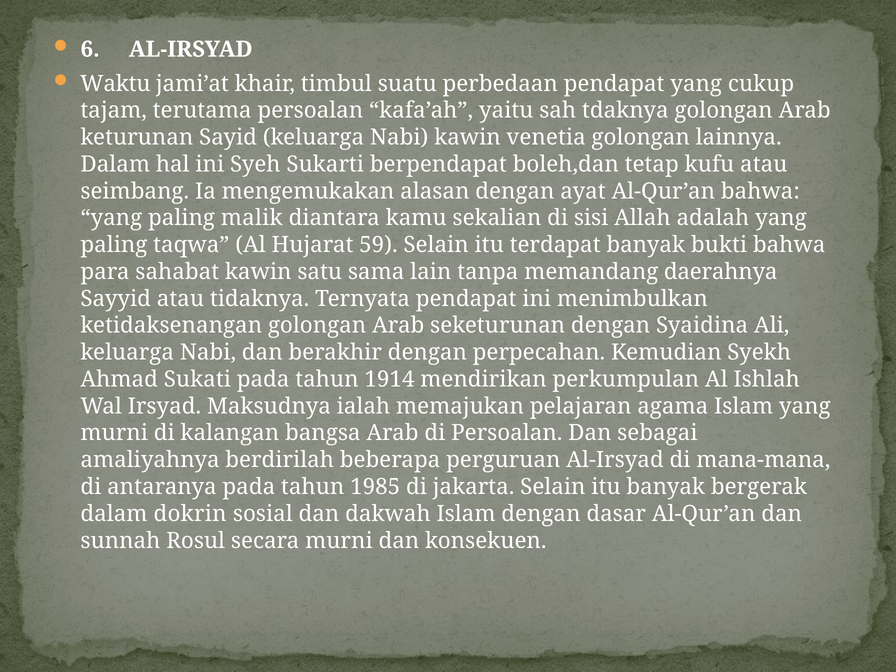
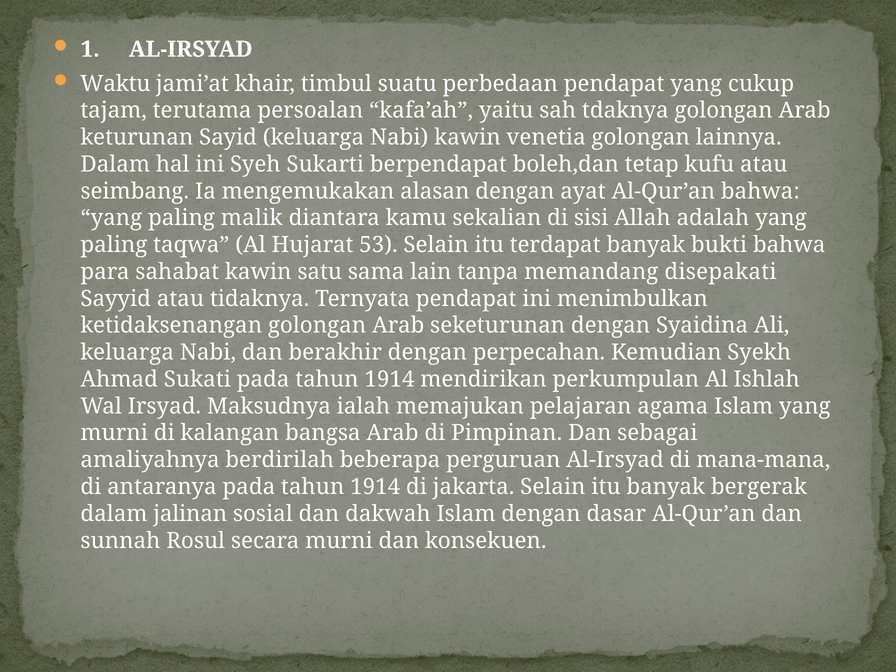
6: 6 -> 1
59: 59 -> 53
daerahnya: daerahnya -> disepakati
di Persoalan: Persoalan -> Pimpinan
antaranya pada tahun 1985: 1985 -> 1914
dokrin: dokrin -> jalinan
